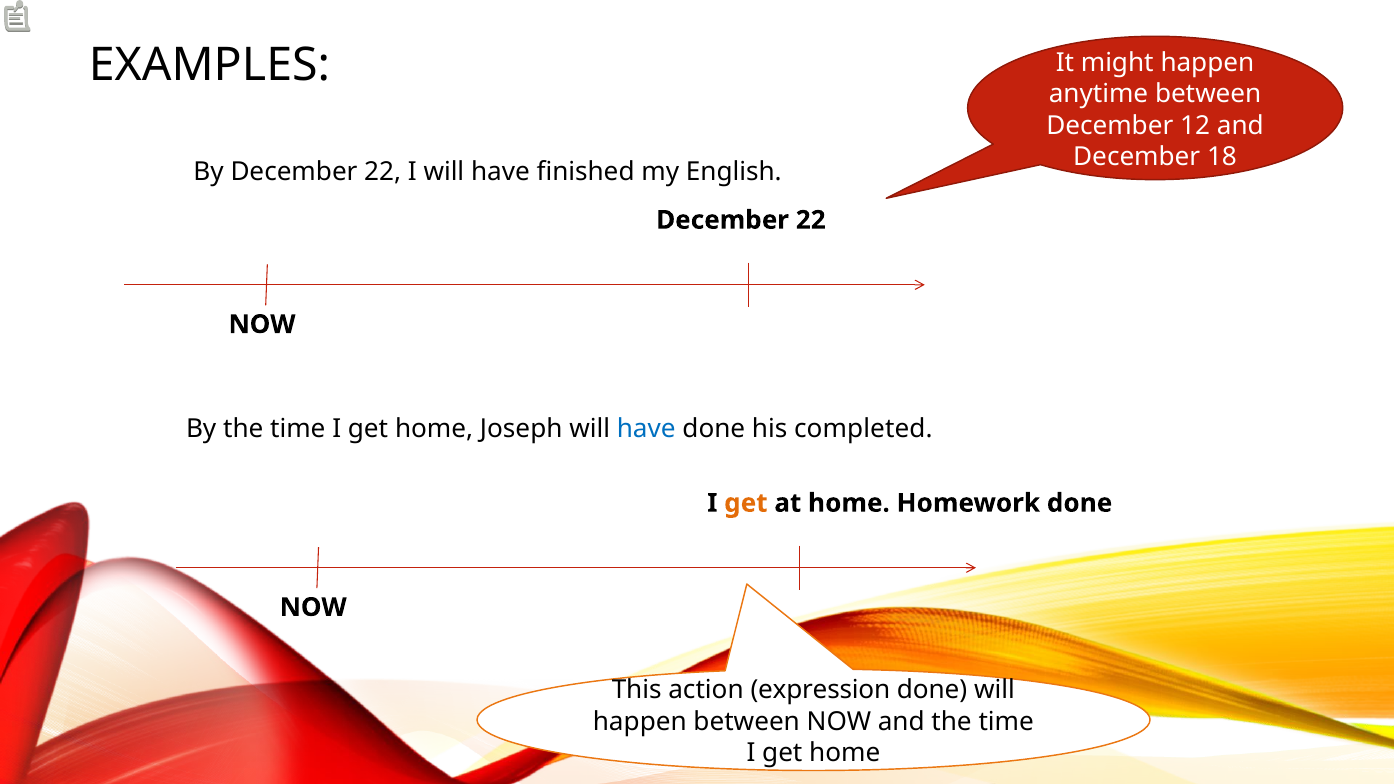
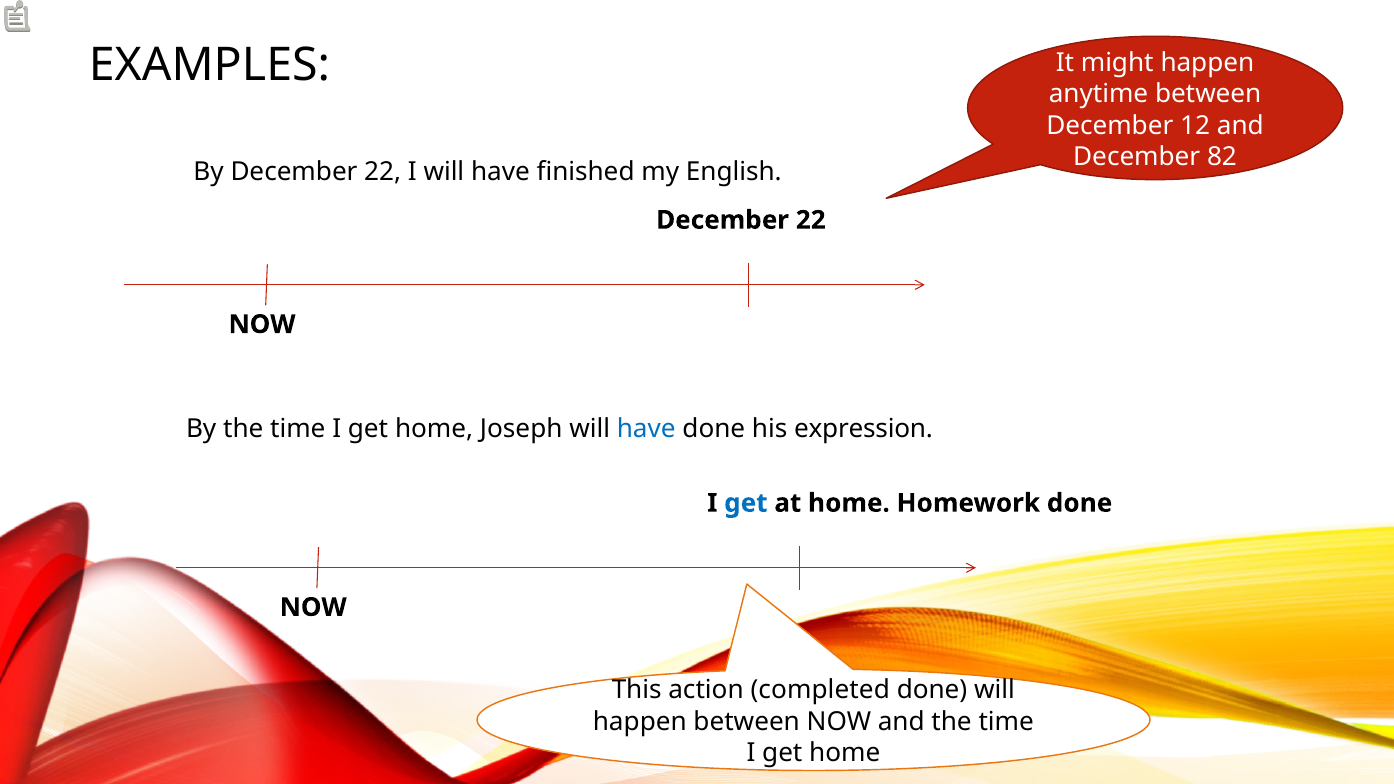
18: 18 -> 82
completed: completed -> expression
get at (746, 503) colour: orange -> blue
expression: expression -> completed
